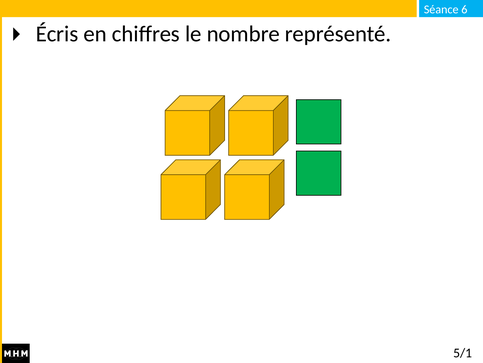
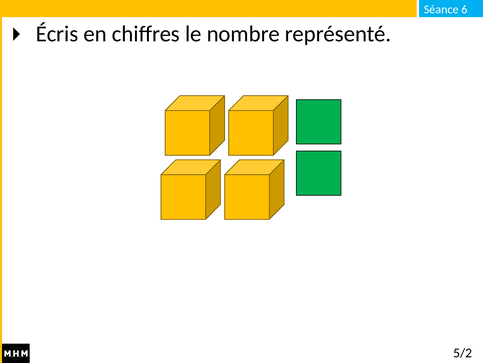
5/1: 5/1 -> 5/2
